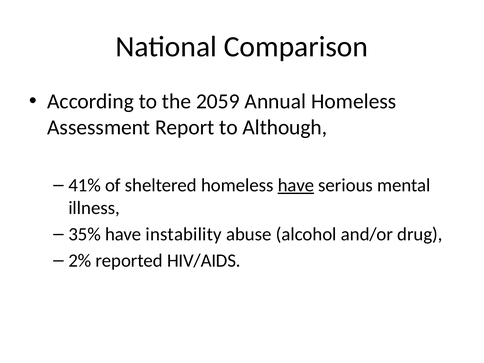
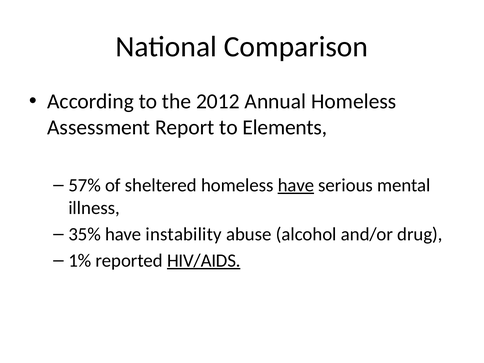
2059: 2059 -> 2012
Although: Although -> Elements
41%: 41% -> 57%
2%: 2% -> 1%
HIV/AIDS underline: none -> present
